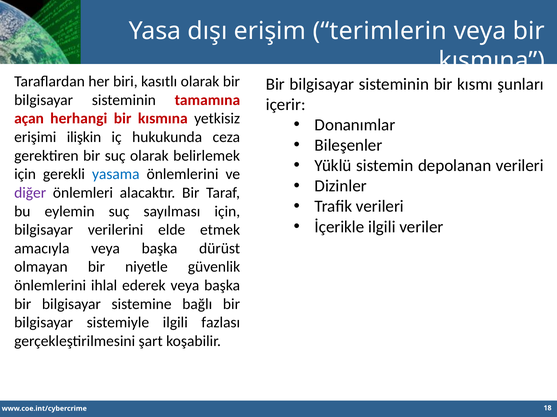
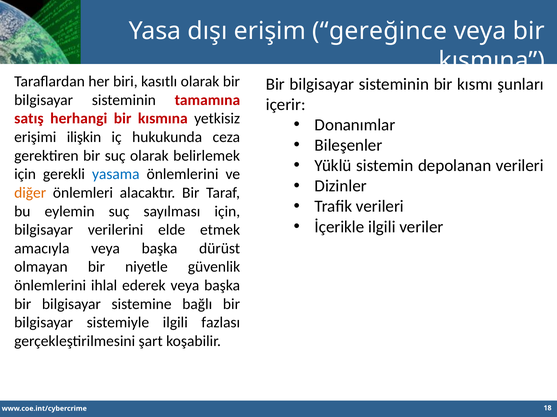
terimlerin: terimlerin -> gereğince
açan: açan -> satış
diğer colour: purple -> orange
